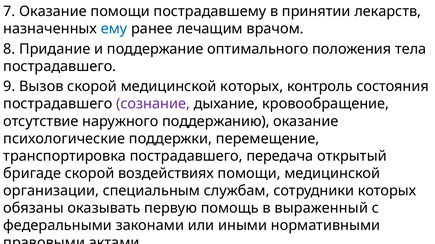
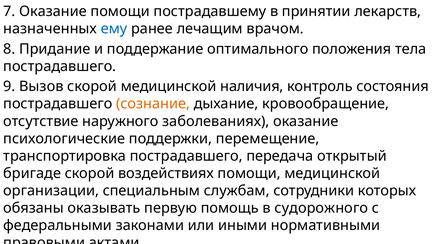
медицинской которых: которых -> наличия
сознание colour: purple -> orange
поддержанию: поддержанию -> заболеваниях
выраженный: выраженный -> судорожного
